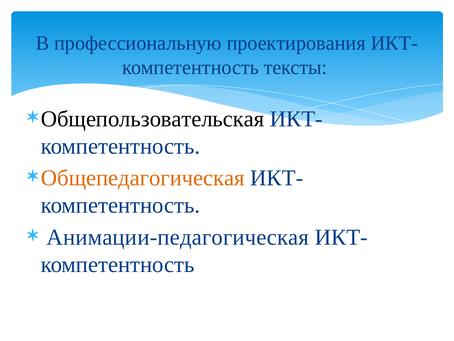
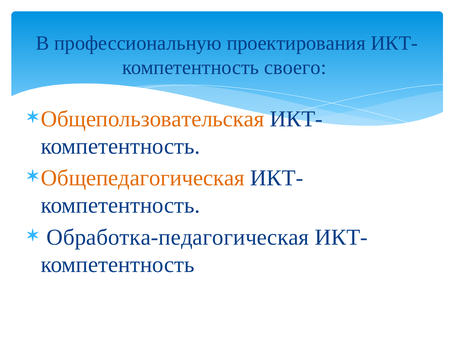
тексты: тексты -> своего
Общепользовательская colour: black -> orange
Анимации-педагогическая: Анимации-педагогическая -> Обработка-педагогическая
